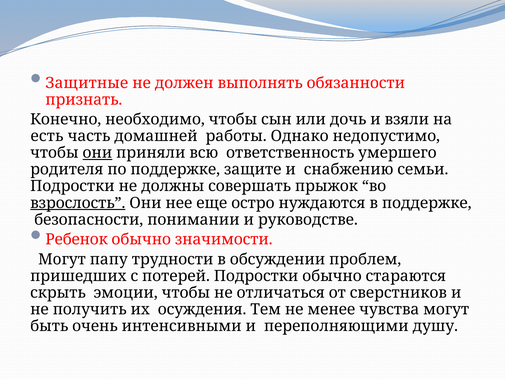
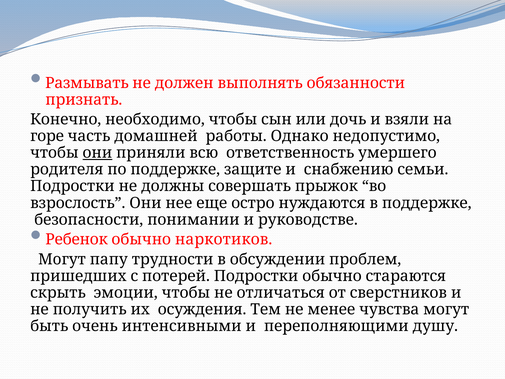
Защитные: Защитные -> Размывать
есть: есть -> горе
взрослость underline: present -> none
значимости: значимости -> наркотиков
